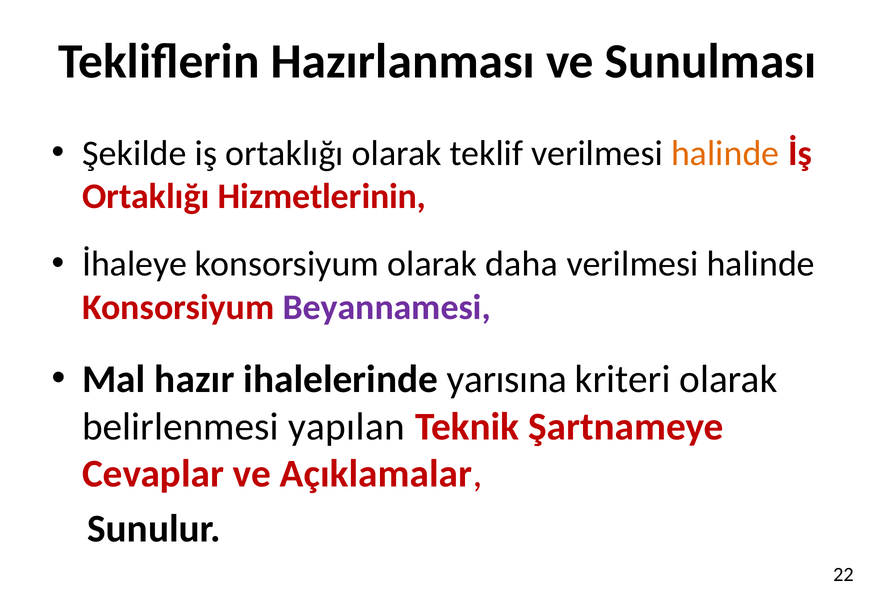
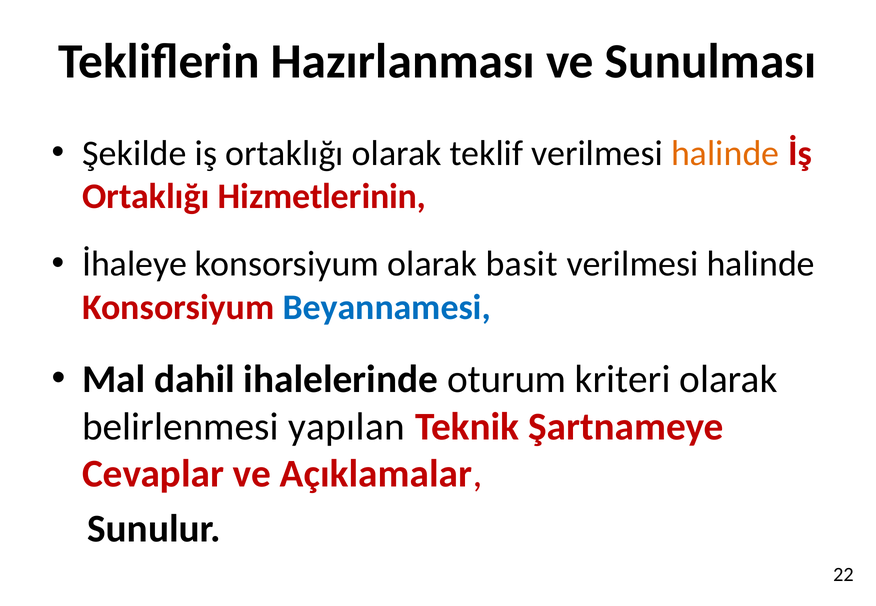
daha: daha -> basit
Beyannamesi colour: purple -> blue
hazır: hazır -> dahil
yarısına: yarısına -> oturum
